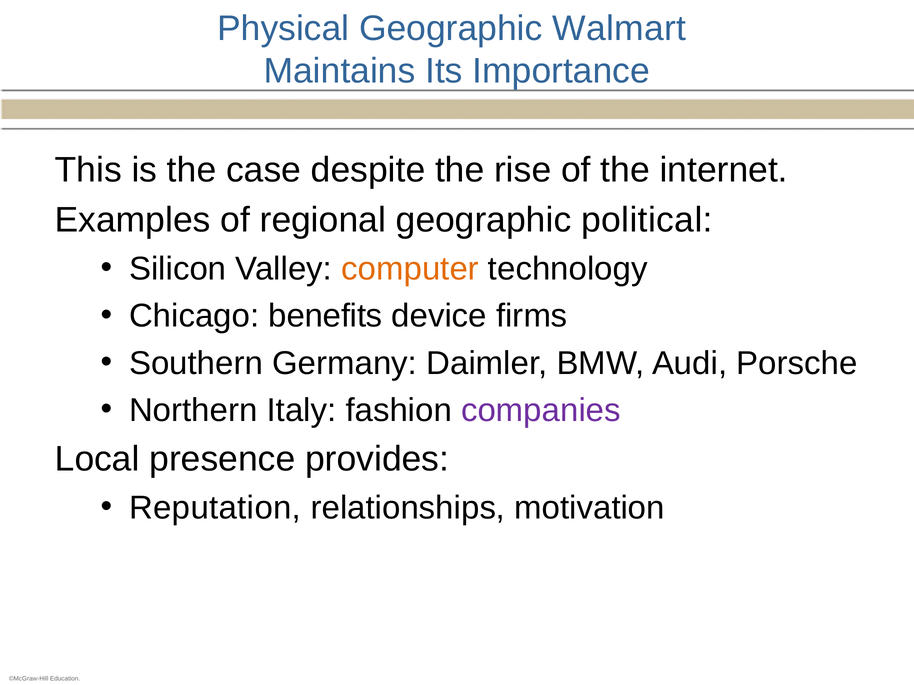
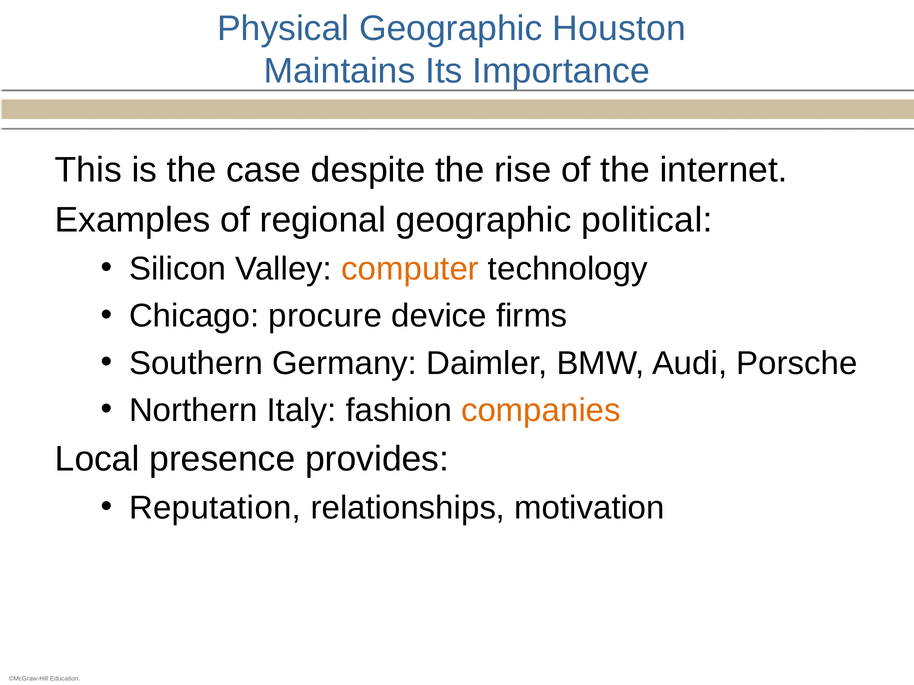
Walmart: Walmart -> Houston
benefits: benefits -> procure
companies colour: purple -> orange
